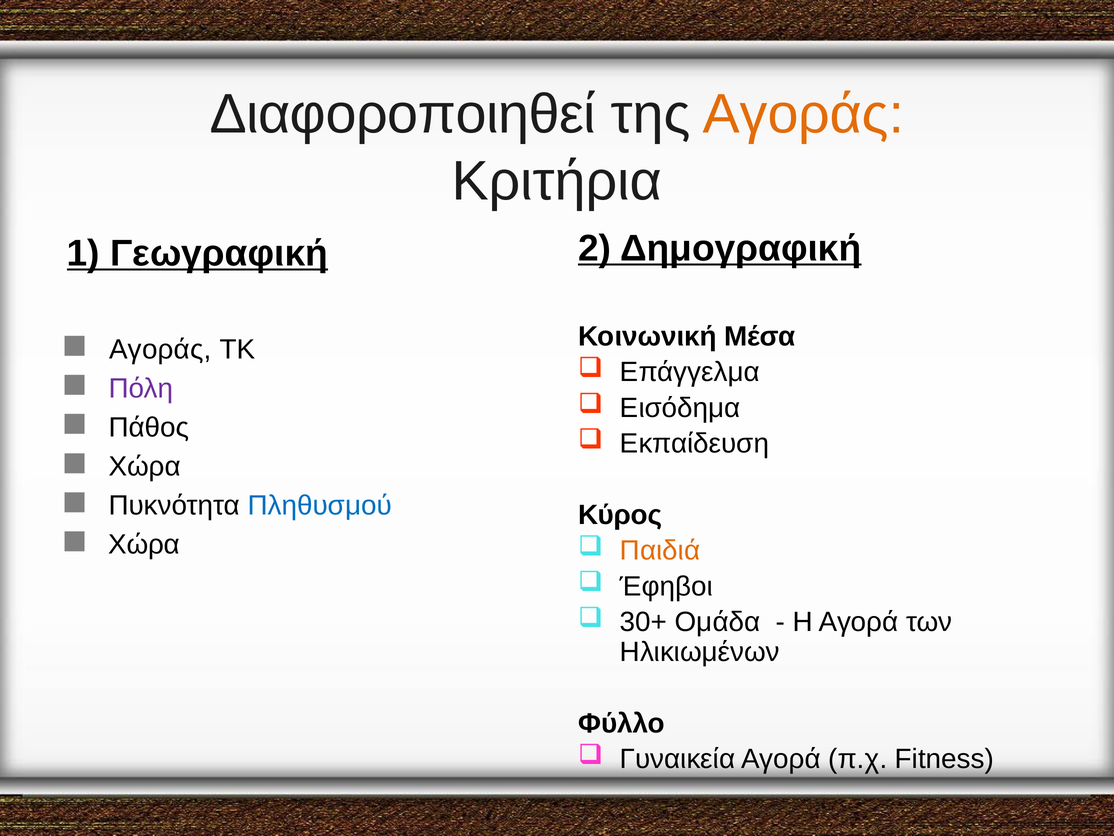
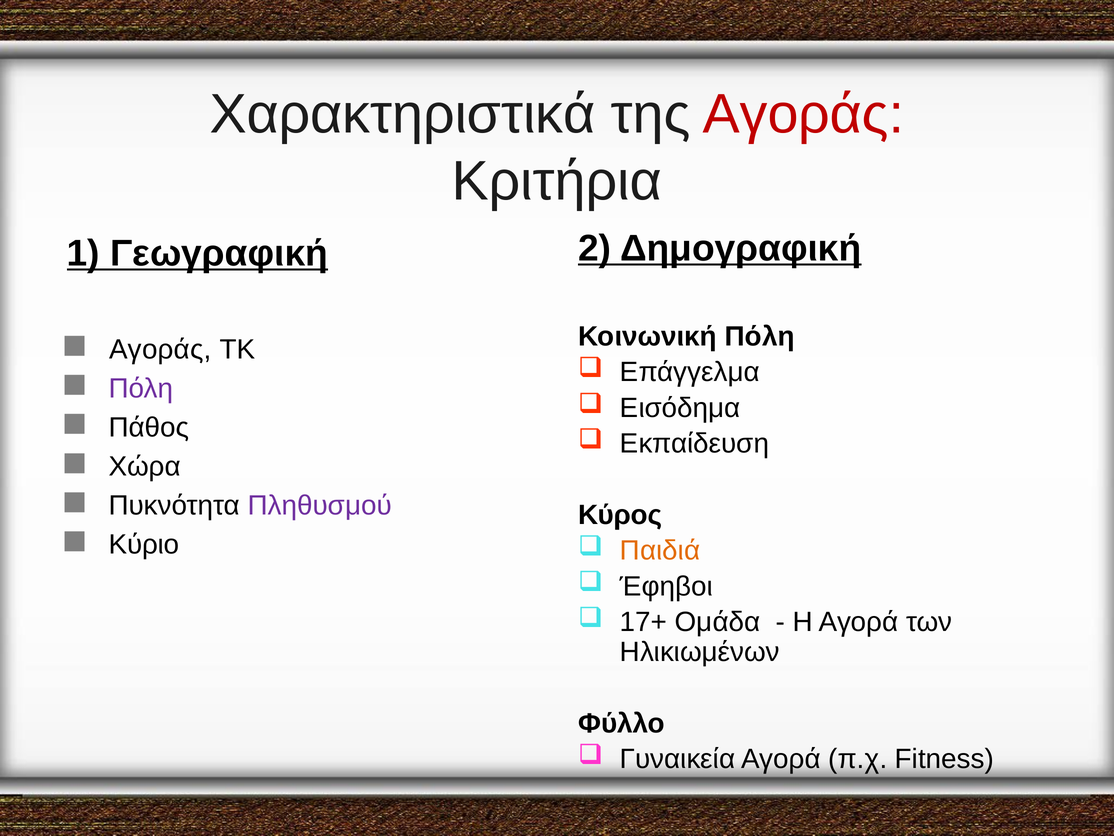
Διαφοροποιηθεί: Διαφοροποιηθεί -> Χαρακτηριστικά
Αγοράς at (803, 114) colour: orange -> red
Κοινωνική Μέσα: Μέσα -> Πόλη
Πληθυσμού colour: blue -> purple
Χώρα at (144, 544): Χώρα -> Κύριο
30+: 30+ -> 17+
